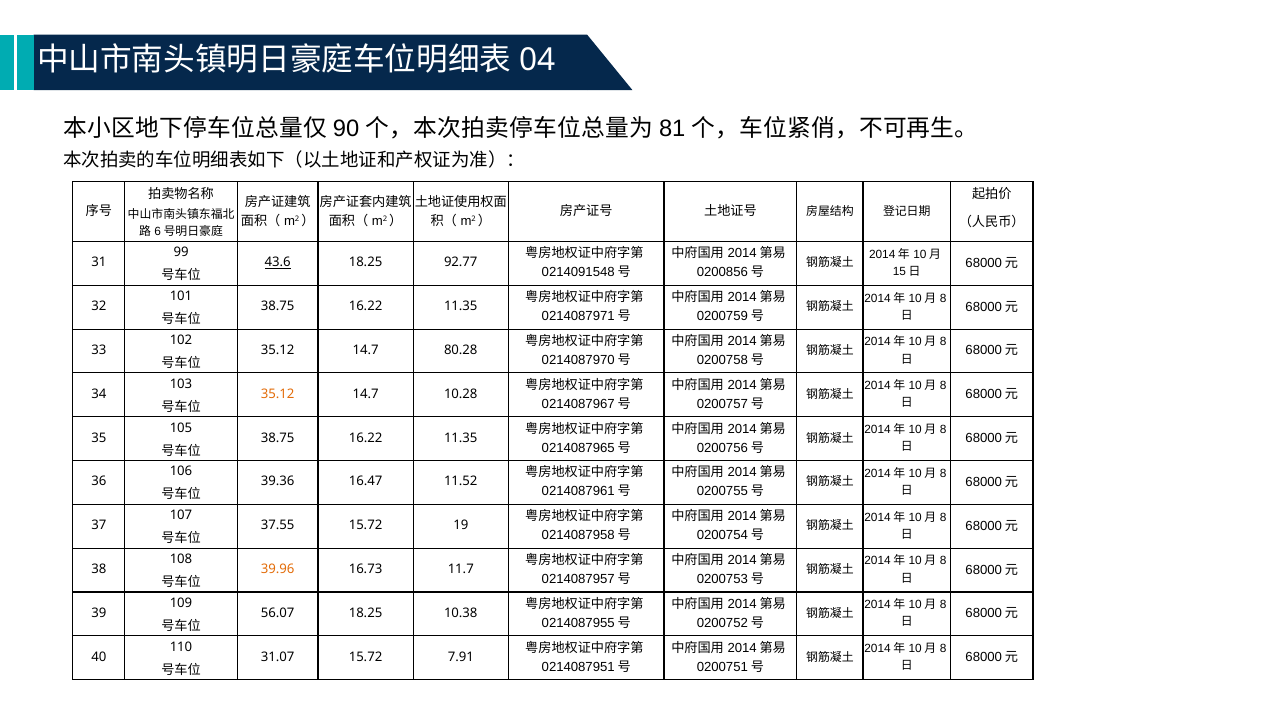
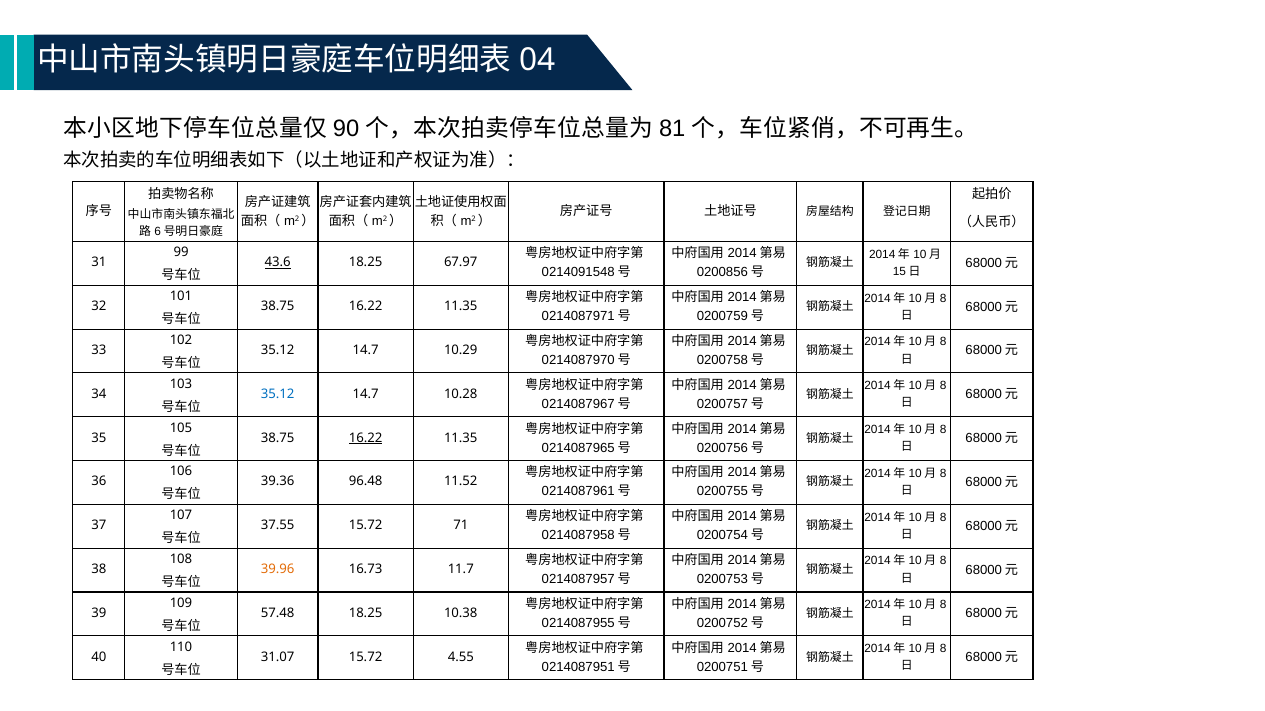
92.77: 92.77 -> 67.97
80.28: 80.28 -> 10.29
35.12 at (278, 394) colour: orange -> blue
16.22 at (366, 438) underline: none -> present
16.47: 16.47 -> 96.48
19: 19 -> 71
56.07: 56.07 -> 57.48
7.91: 7.91 -> 4.55
